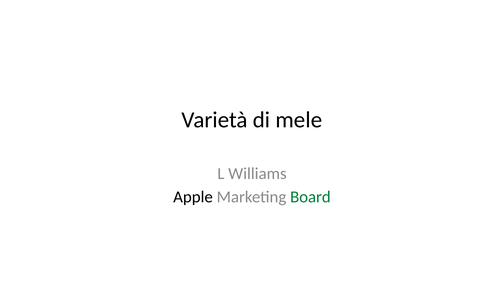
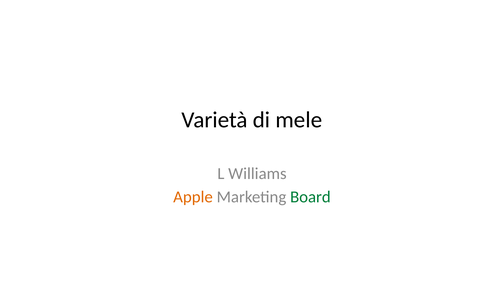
Apple colour: black -> orange
